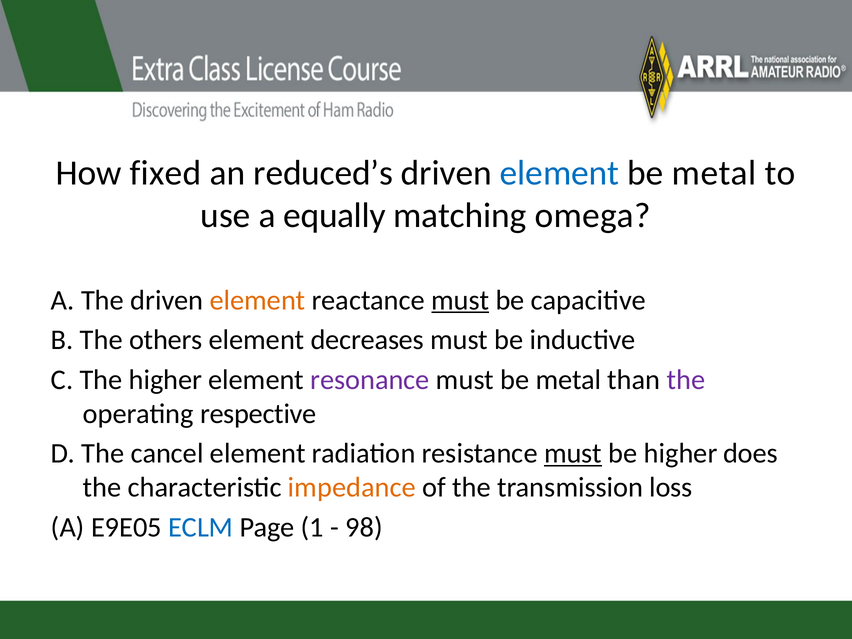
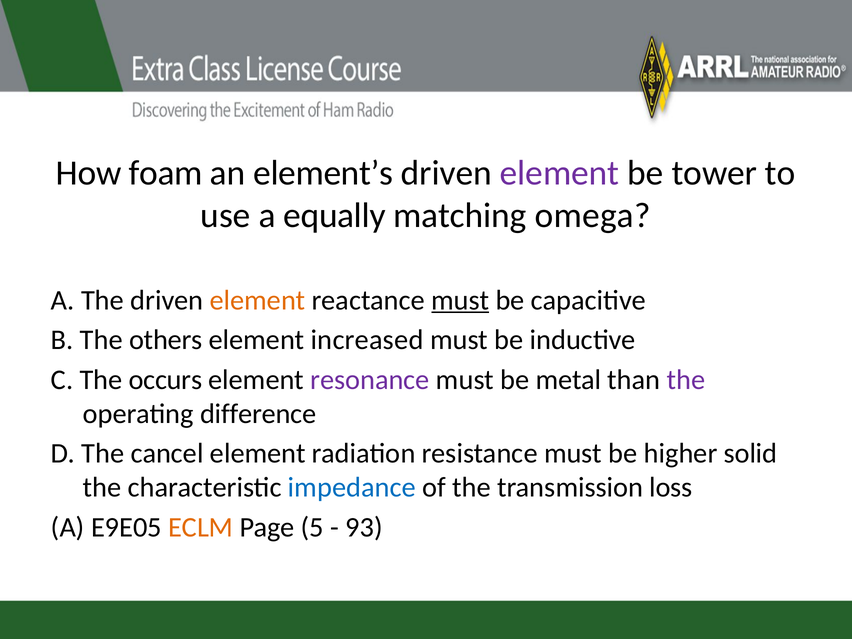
fixed: fixed -> foam
reduced’s: reduced’s -> element’s
element at (560, 173) colour: blue -> purple
metal at (714, 173): metal -> tower
decreases: decreases -> increased
The higher: higher -> occurs
respective: respective -> difference
must at (573, 453) underline: present -> none
does: does -> solid
impedance colour: orange -> blue
ECLM colour: blue -> orange
1: 1 -> 5
98: 98 -> 93
